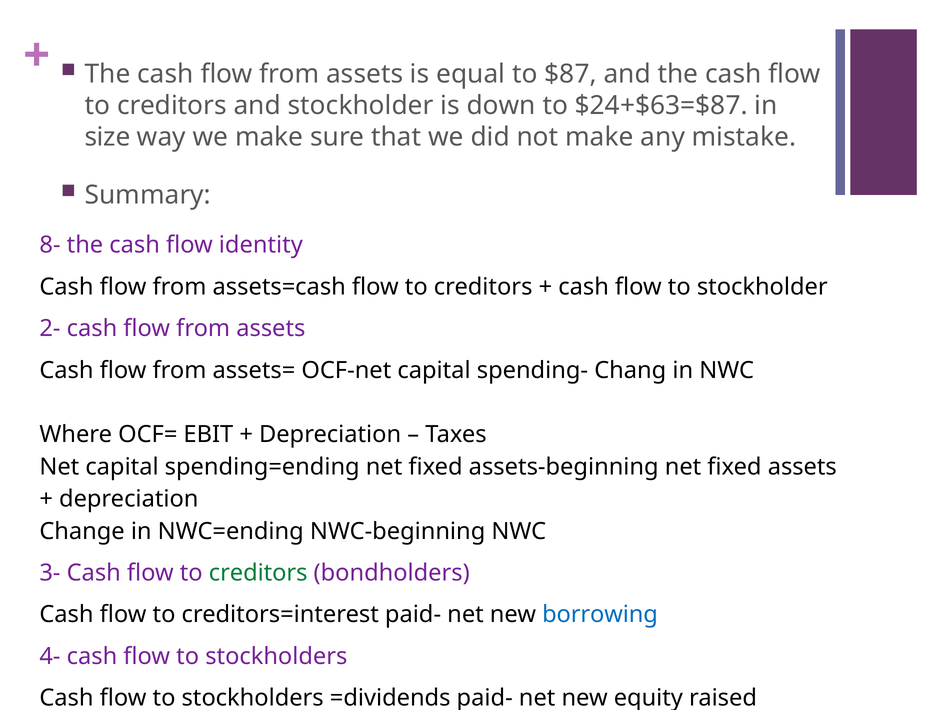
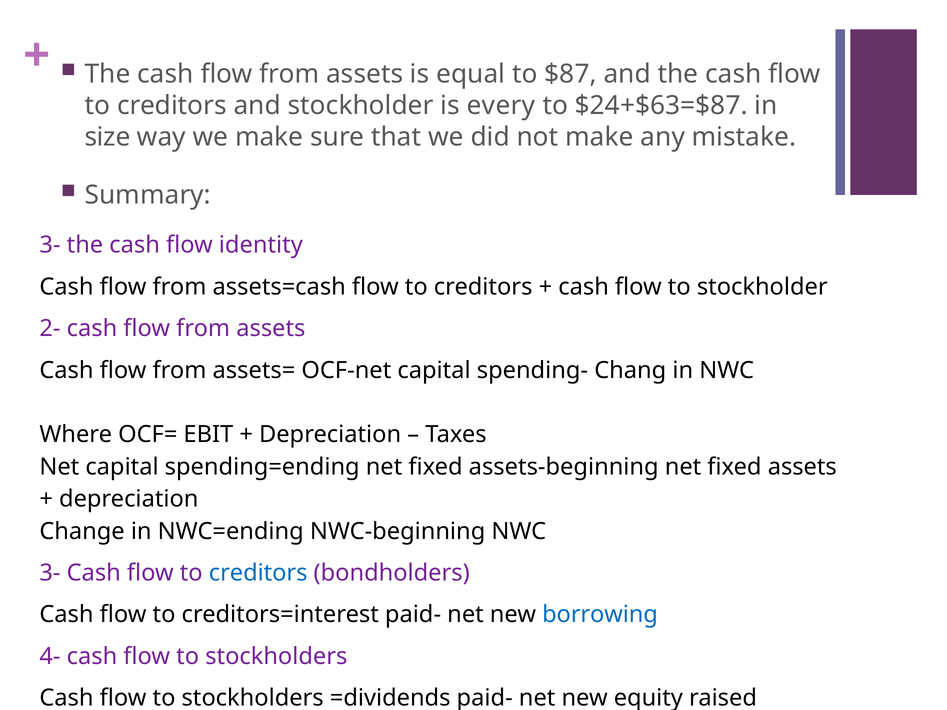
down: down -> every
8- at (50, 245): 8- -> 3-
creditors at (258, 573) colour: green -> blue
